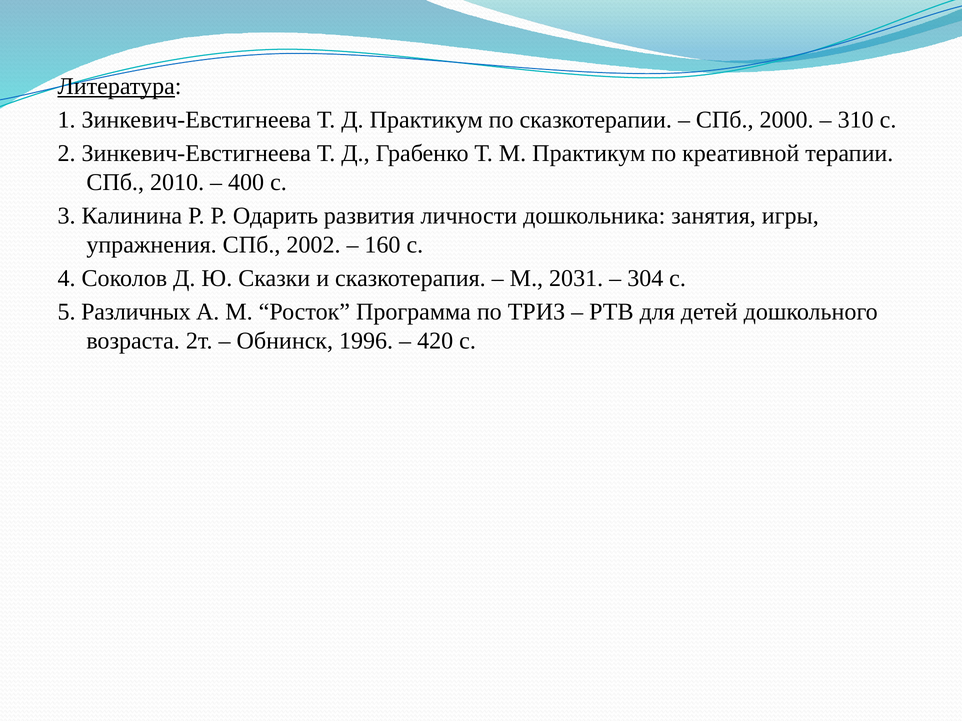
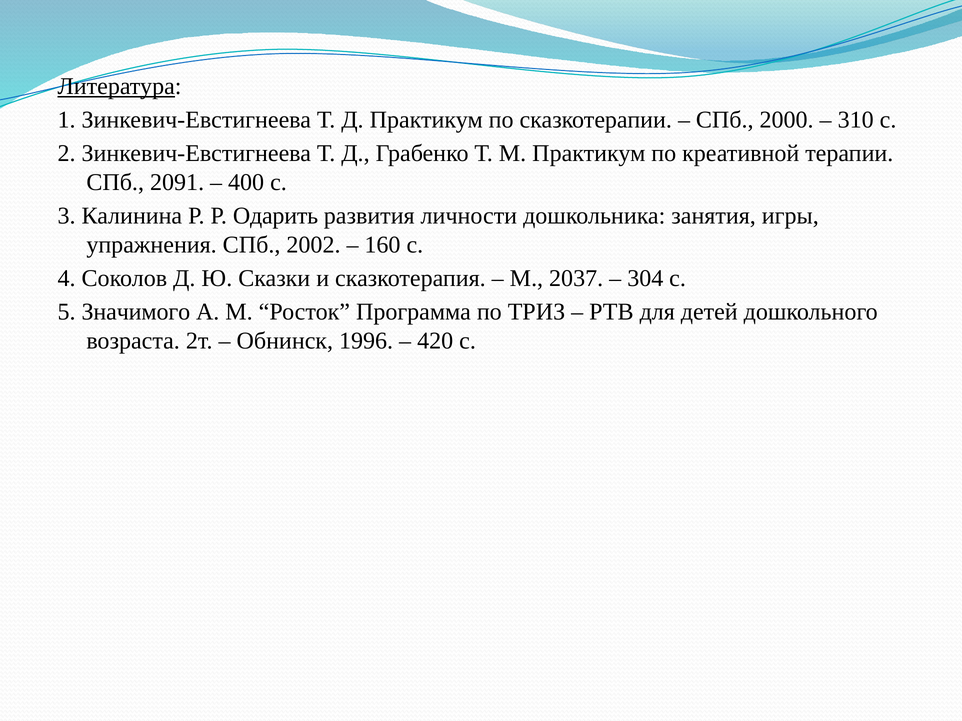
2010: 2010 -> 2091
2031: 2031 -> 2037
Различных: Различных -> Значимого
